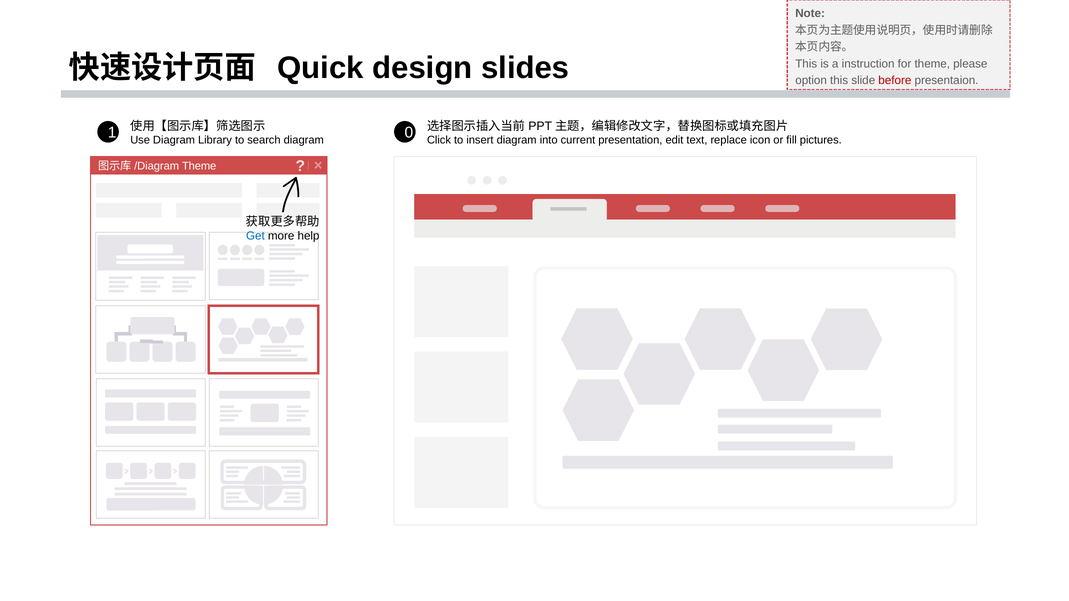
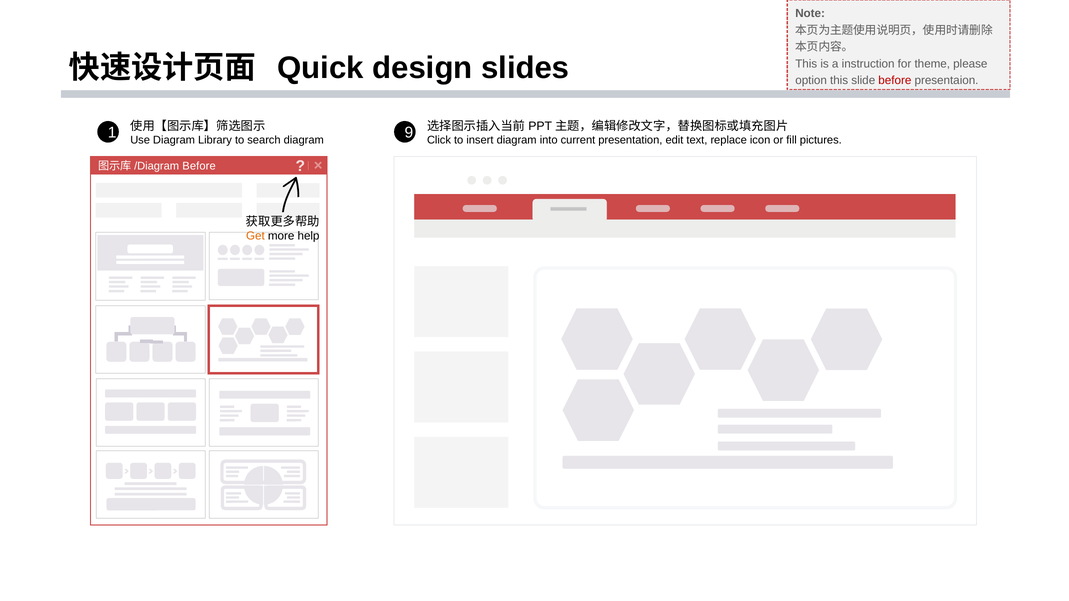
0: 0 -> 9
Theme at (199, 166): Theme -> Before
Get colour: blue -> orange
